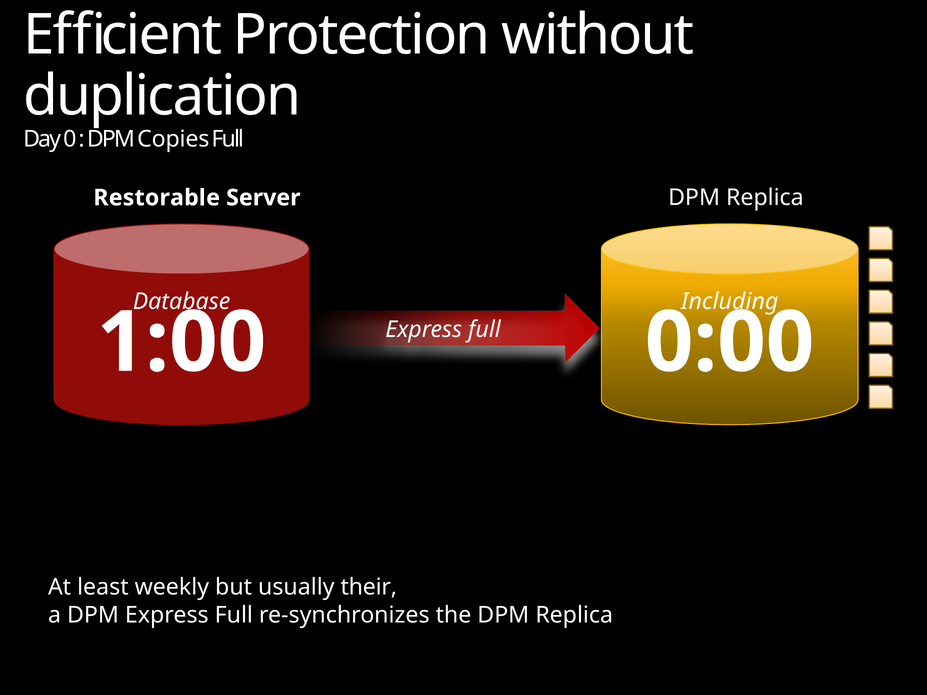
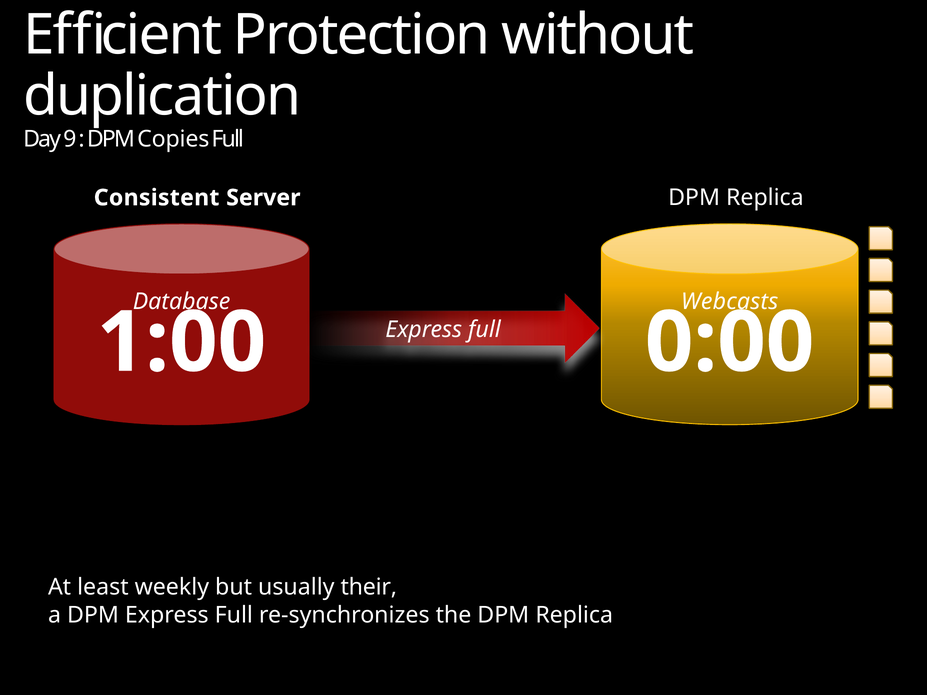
0: 0 -> 9
Restorable: Restorable -> Consistent
Including: Including -> Webcasts
